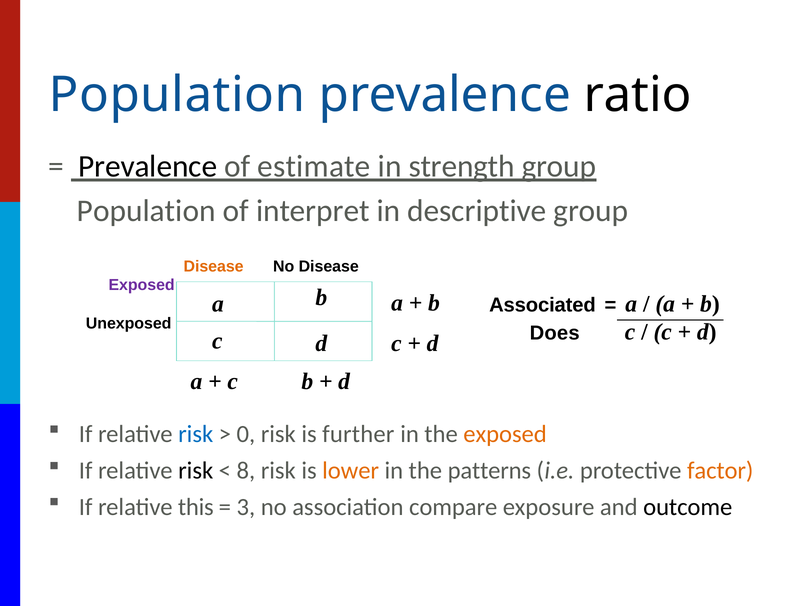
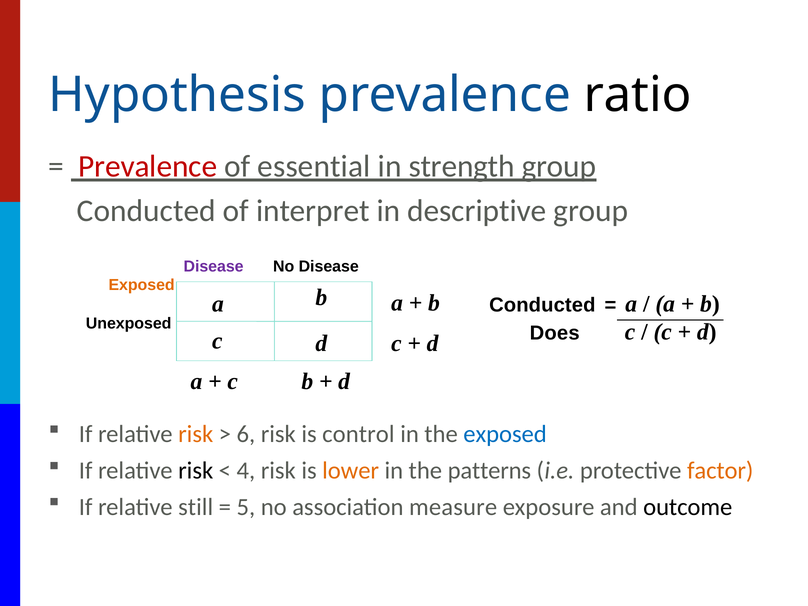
Population at (177, 95): Population -> Hypothesis
Prevalence at (148, 166) colour: black -> red
estimate: estimate -> essential
Population at (146, 211): Population -> Conducted
Disease at (214, 267) colour: orange -> purple
Exposed at (142, 285) colour: purple -> orange
Associated at (542, 305): Associated -> Conducted
risk at (196, 434) colour: blue -> orange
0: 0 -> 6
further: further -> control
exposed at (505, 434) colour: orange -> blue
8: 8 -> 4
this: this -> still
3: 3 -> 5
compare: compare -> measure
